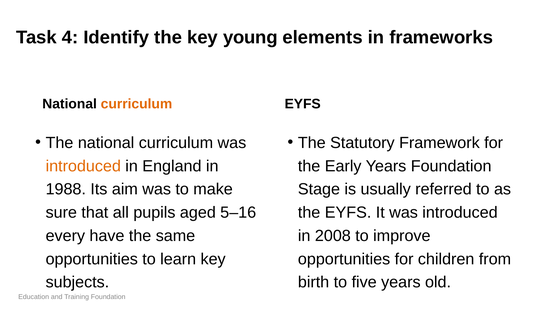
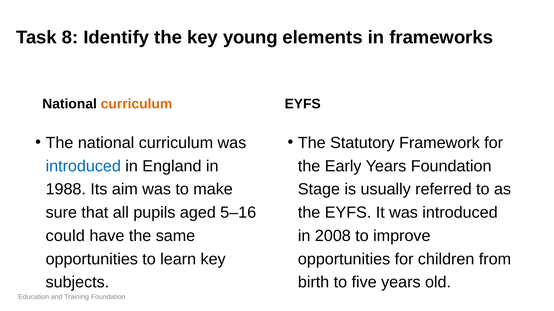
4: 4 -> 8
introduced at (83, 166) colour: orange -> blue
every: every -> could
